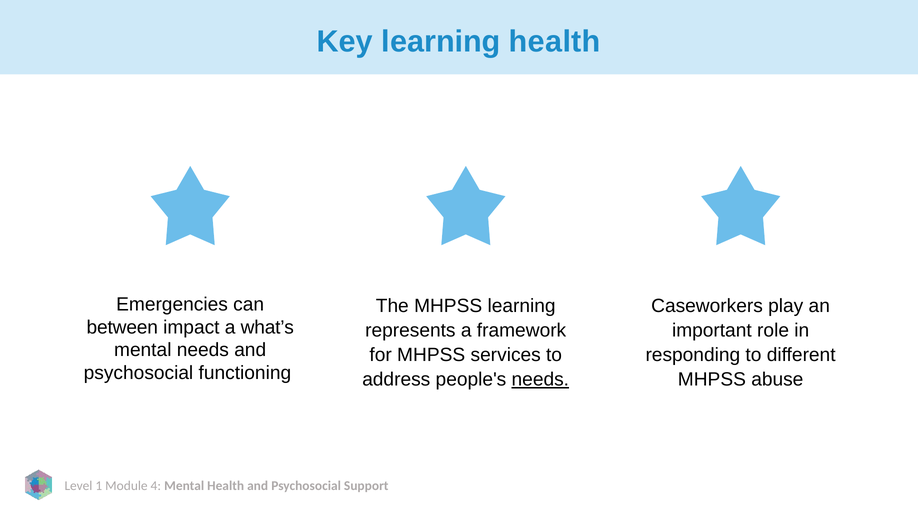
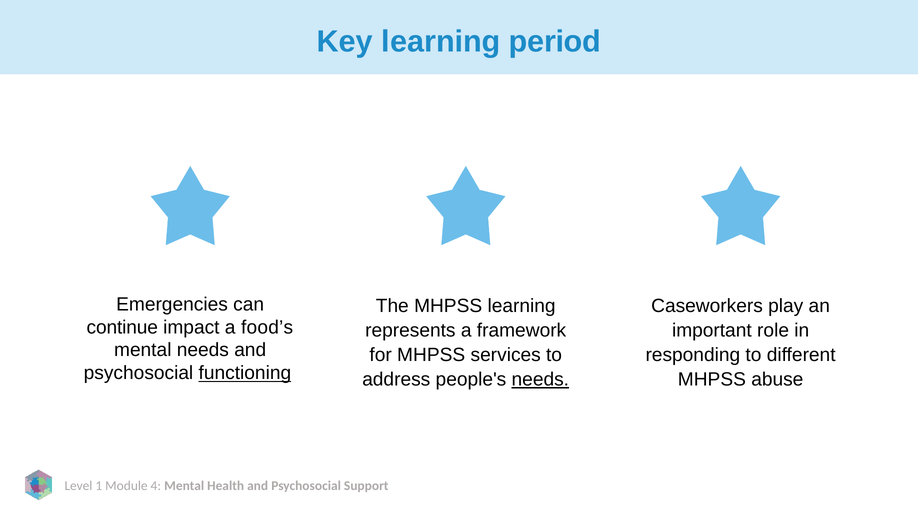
learning health: health -> period
between: between -> continue
what’s: what’s -> food’s
functioning underline: none -> present
